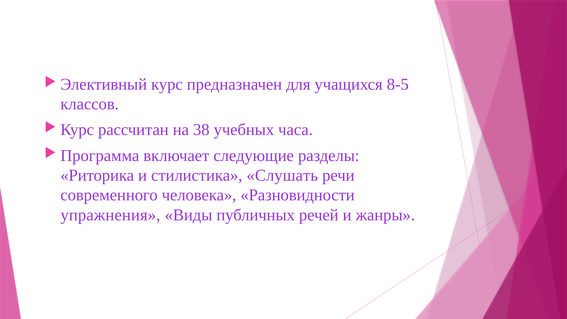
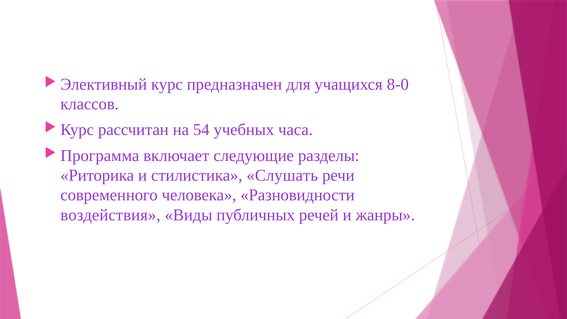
8-5: 8-5 -> 8-0
38: 38 -> 54
упражнения: упражнения -> воздействия
